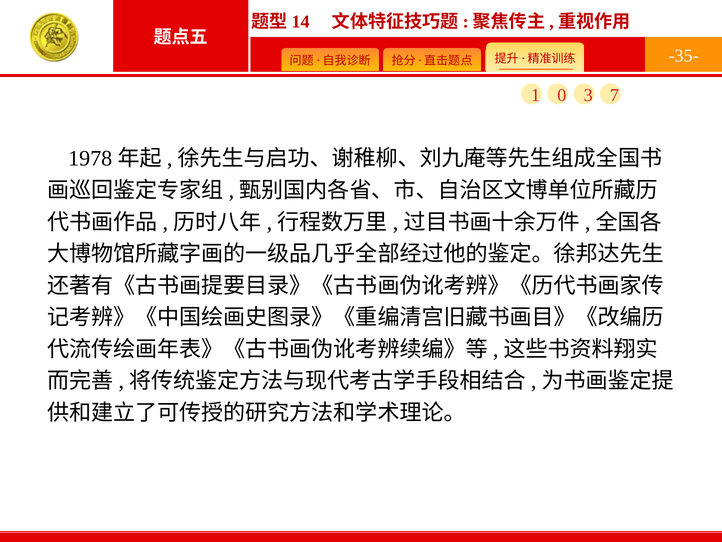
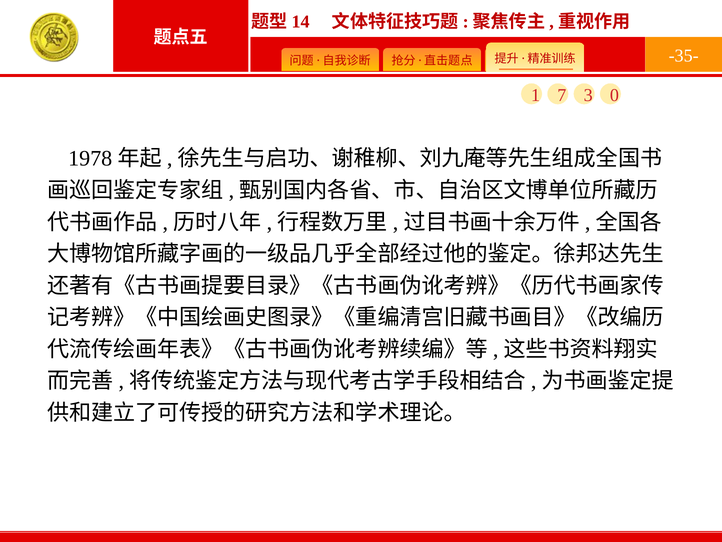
0: 0 -> 7
7: 7 -> 0
